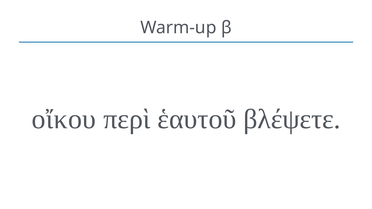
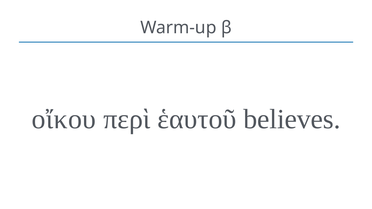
βλέψετε: βλέψετε -> believes
